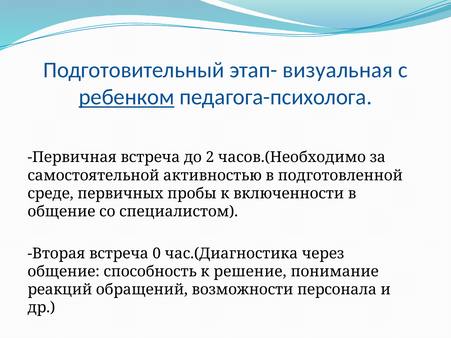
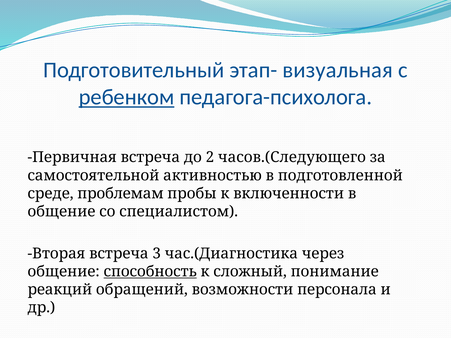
часов.(Необходимо: часов.(Необходимо -> часов.(Следующего
первичных: первичных -> проблемам
0: 0 -> 3
способность underline: none -> present
решение: решение -> сложный
